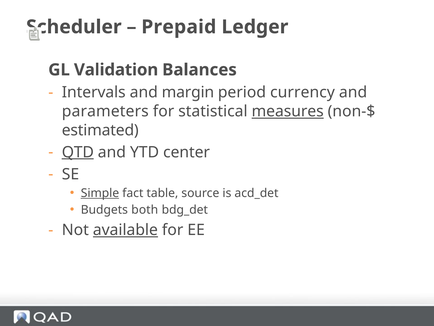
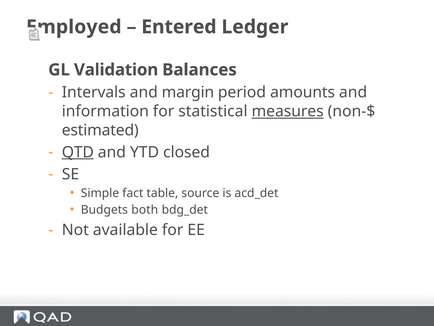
Scheduler: Scheduler -> Employed
Prepaid: Prepaid -> Entered
currency: currency -> amounts
parameters: parameters -> information
center: center -> closed
Simple underline: present -> none
available underline: present -> none
